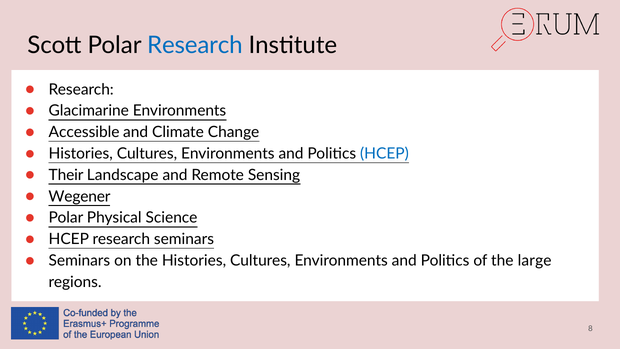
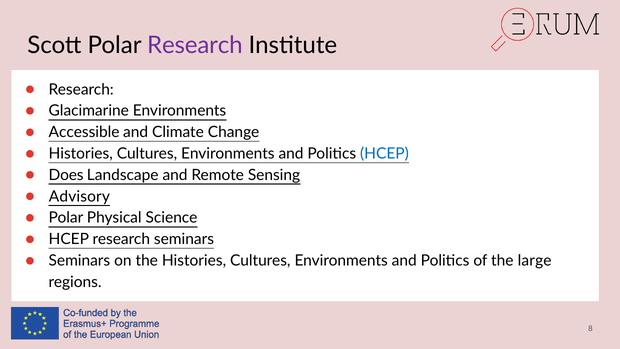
Research at (195, 45) colour: blue -> purple
Their: Their -> Does
Wegener: Wegener -> Advisory
